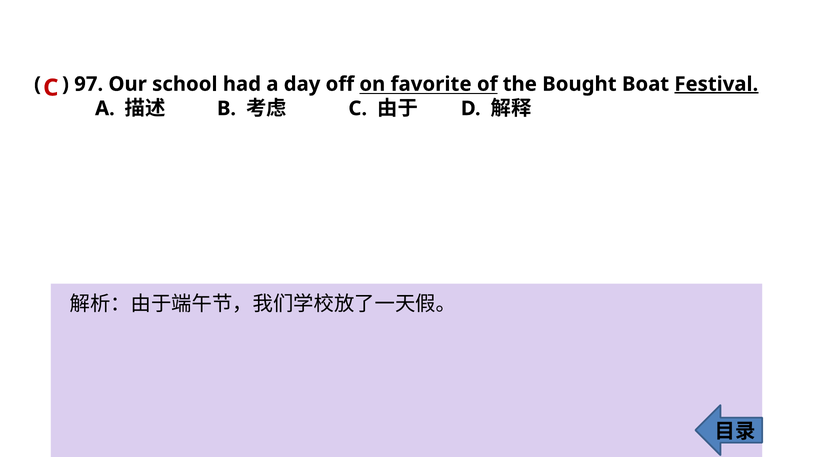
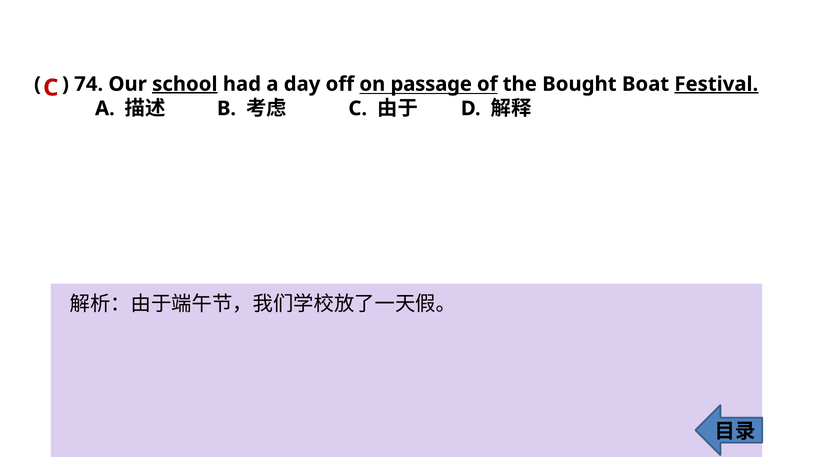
97: 97 -> 74
school underline: none -> present
favorite: favorite -> passage
